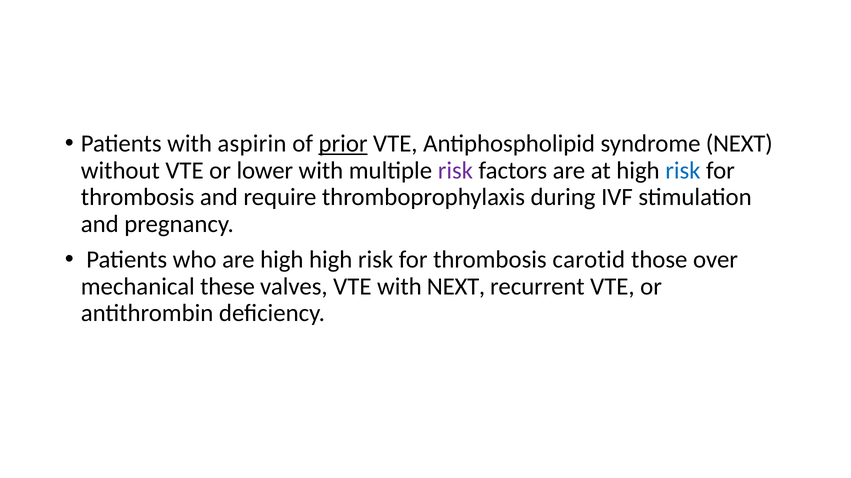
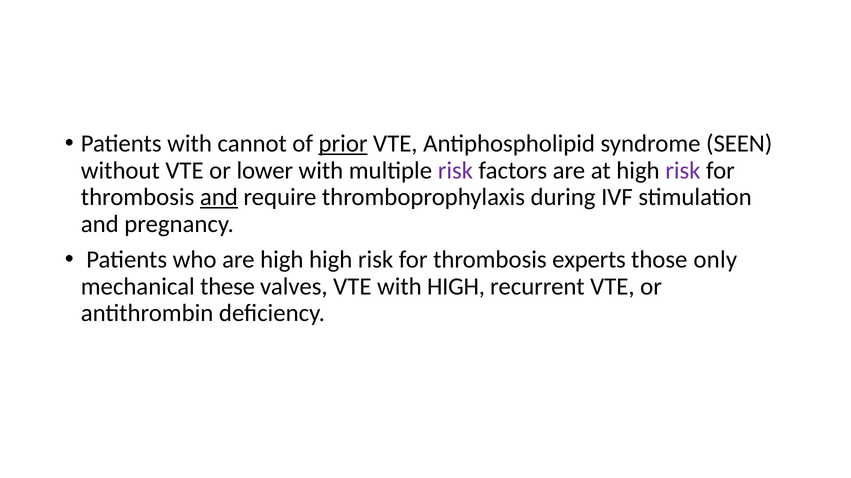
aspirin: aspirin -> cannot
syndrome NEXT: NEXT -> SEEN
risk at (683, 171) colour: blue -> purple
and at (219, 198) underline: none -> present
carotid: carotid -> experts
over: over -> only
with NEXT: NEXT -> HIGH
